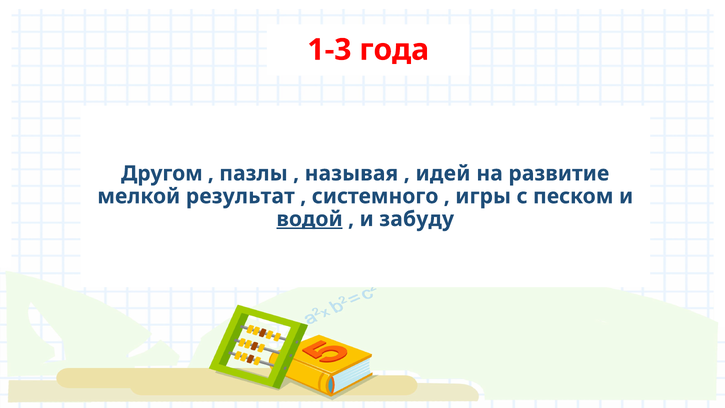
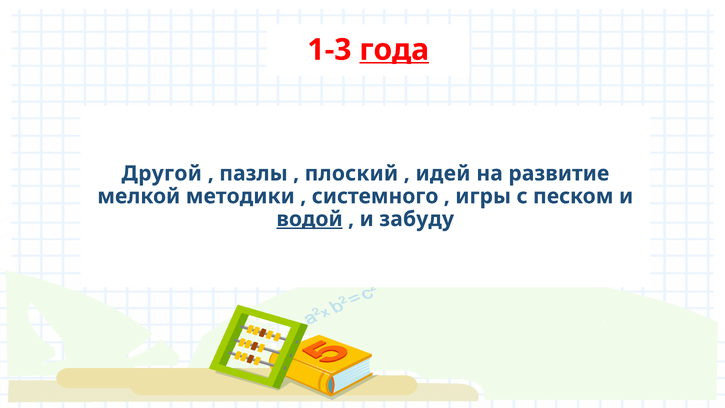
года underline: none -> present
Другом: Другом -> Другой
называя: называя -> плоский
результат: результат -> методики
